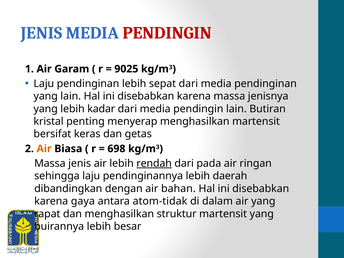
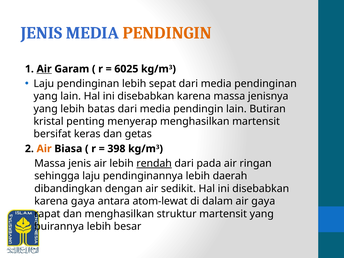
PENDINGIN at (167, 33) colour: red -> orange
Air at (44, 69) underline: none -> present
9025: 9025 -> 6025
kadar: kadar -> batas
698: 698 -> 398
bahan: bahan -> sedikit
atom-tidak: atom-tidak -> atom-lewat
air yang: yang -> gaya
